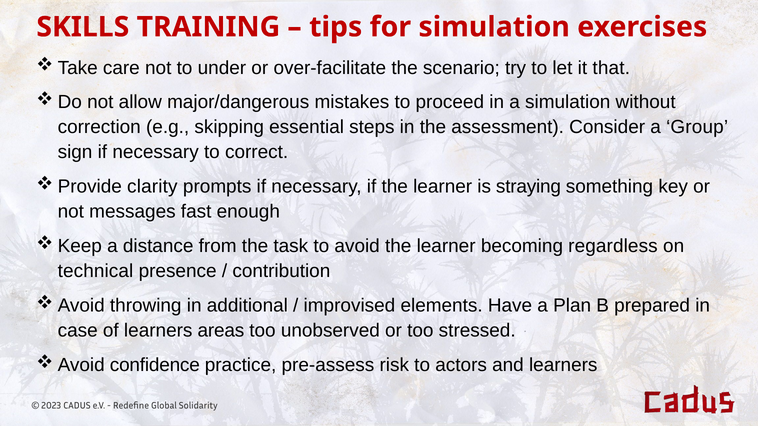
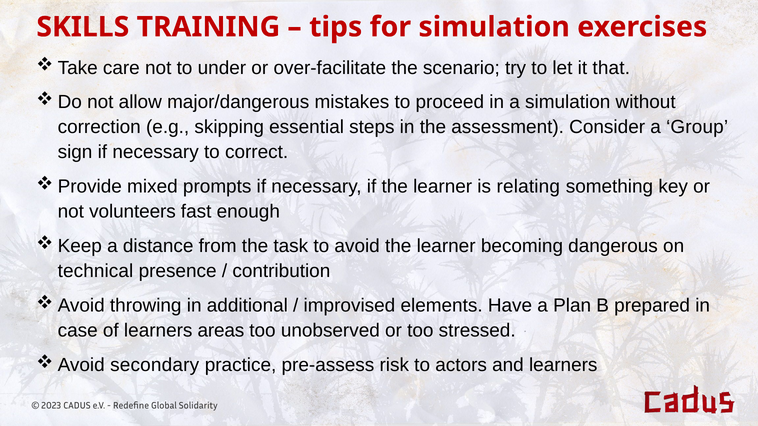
clarity: clarity -> mixed
straying: straying -> relating
messages: messages -> volunteers
regardless: regardless -> dangerous
confidence: confidence -> secondary
